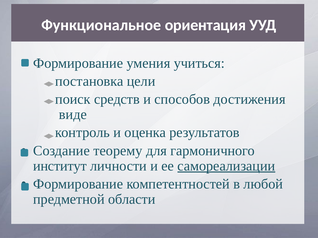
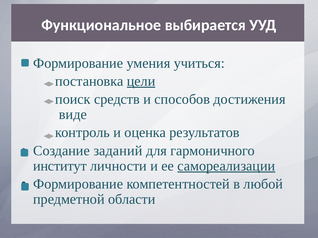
ориентация: ориентация -> выбирается
цели underline: none -> present
теорему: теорему -> заданий
